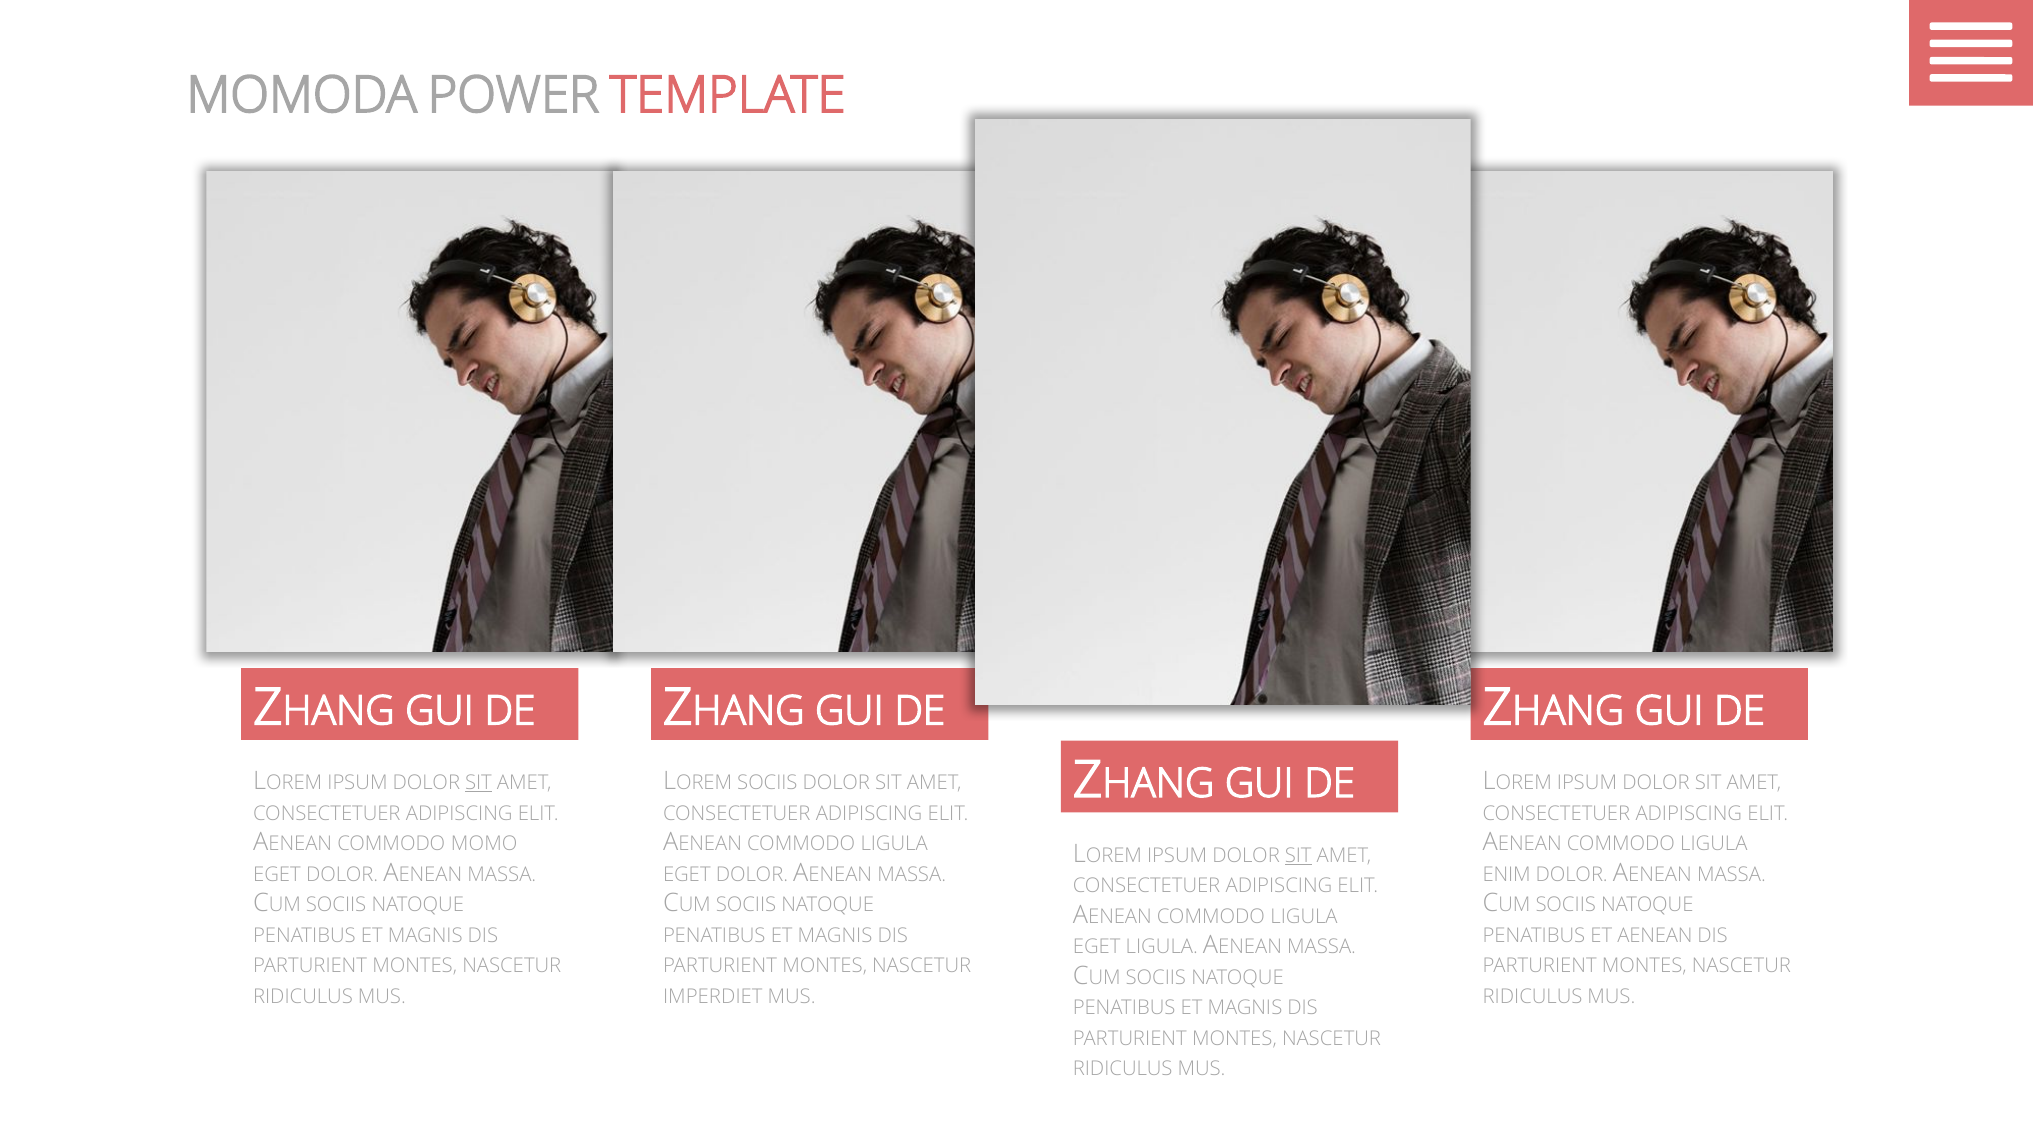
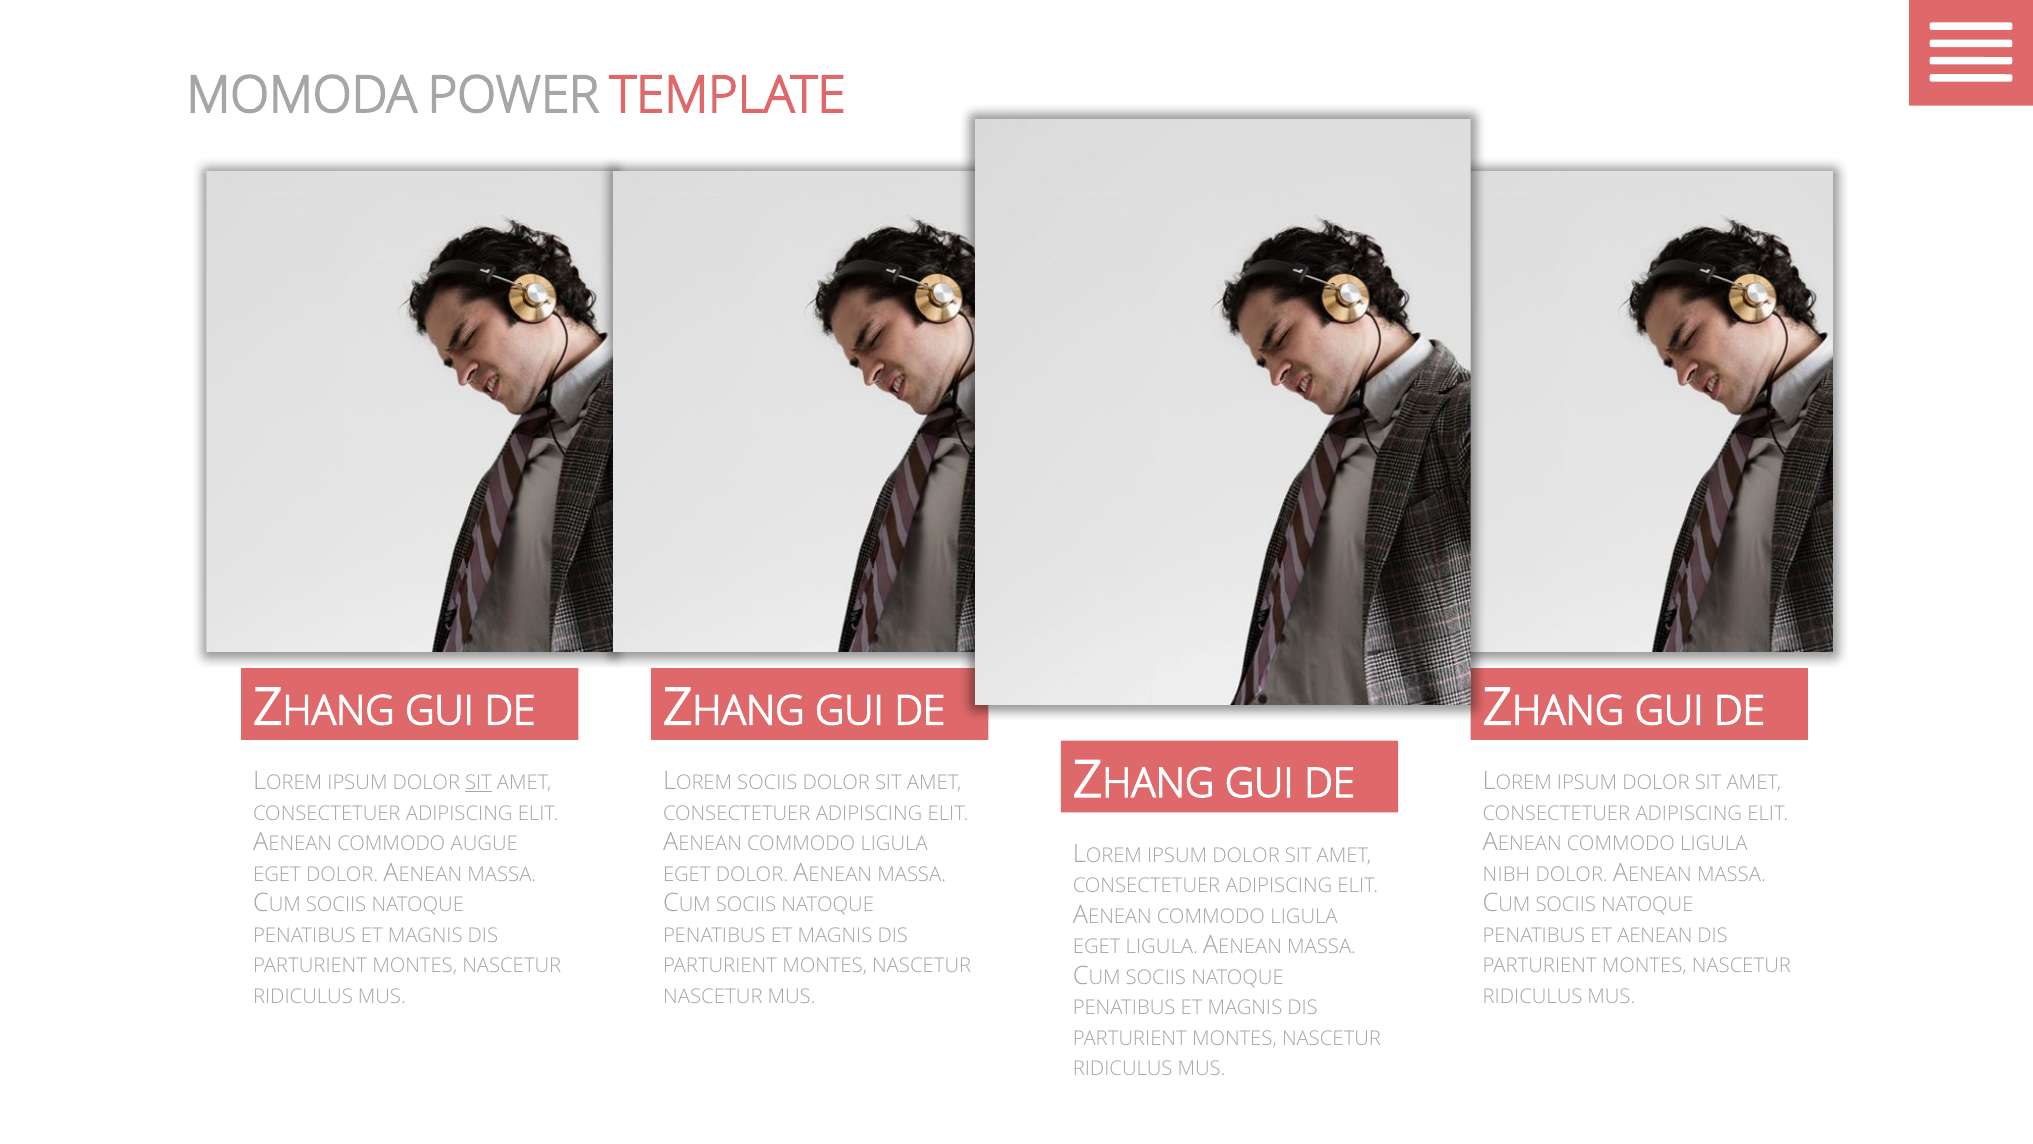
MOMO: MOMO -> AUGUE
SIT at (1298, 855) underline: present -> none
ENIM: ENIM -> NIBH
IMPERDIET at (713, 996): IMPERDIET -> NASCETUR
